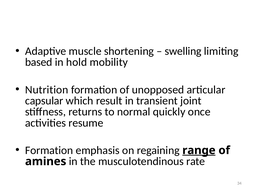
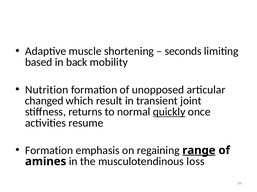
swelling: swelling -> seconds
hold: hold -> back
capsular: capsular -> changed
quickly underline: none -> present
rate: rate -> loss
